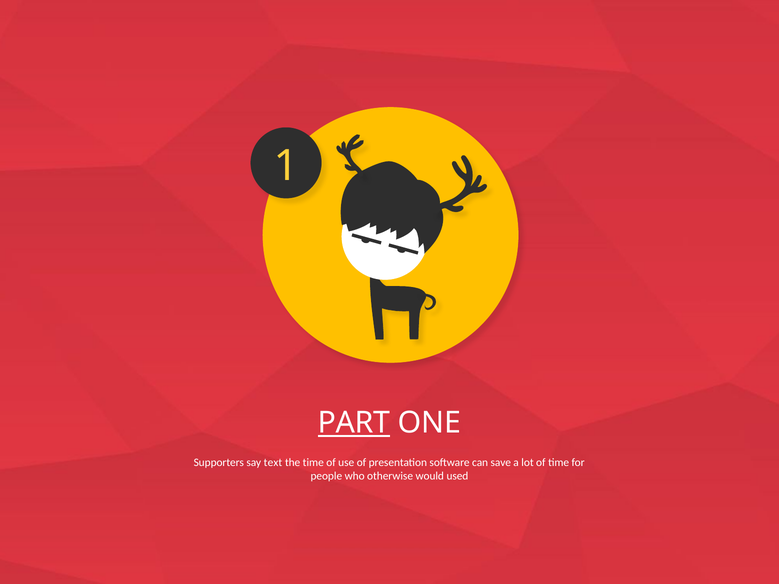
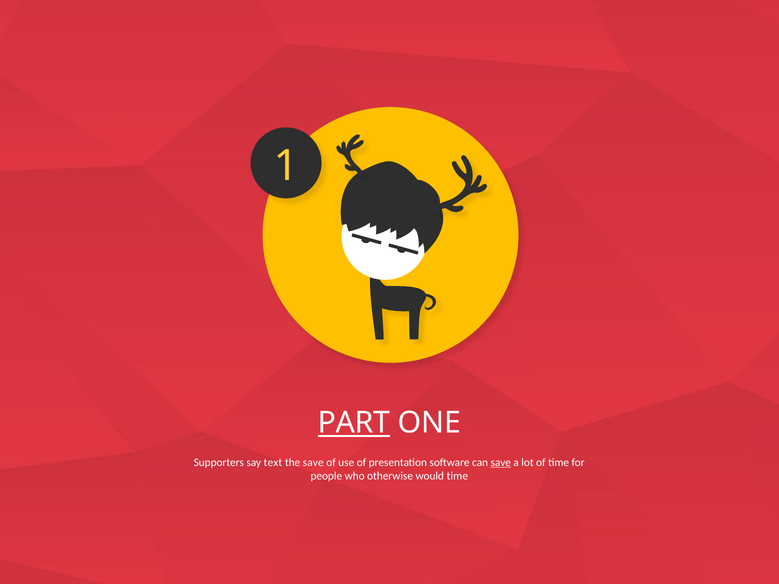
the time: time -> save
save at (501, 463) underline: none -> present
would used: used -> time
